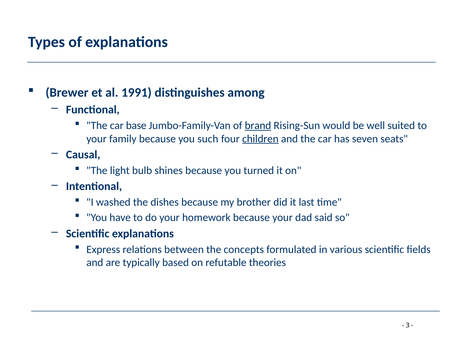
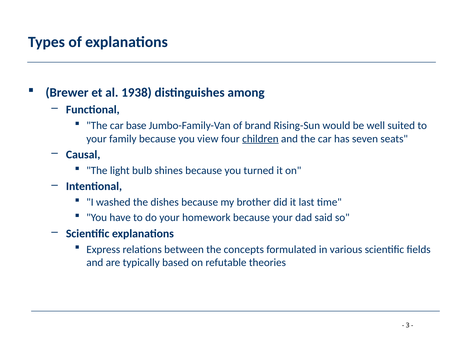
1991: 1991 -> 1938
brand underline: present -> none
such: such -> view
